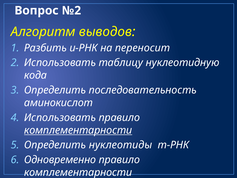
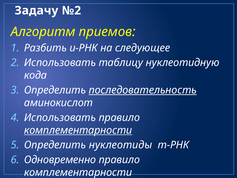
Вопрос: Вопрос -> Задачу
выводов: выводов -> приемов
переносит: переносит -> следующее
последовательность underline: none -> present
